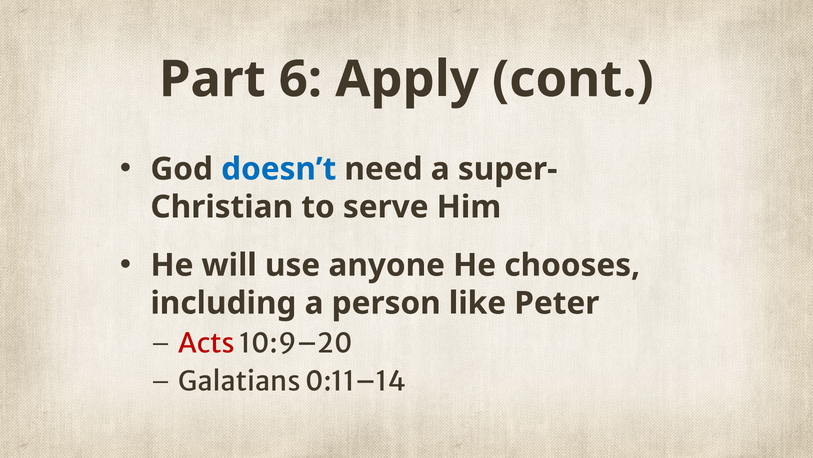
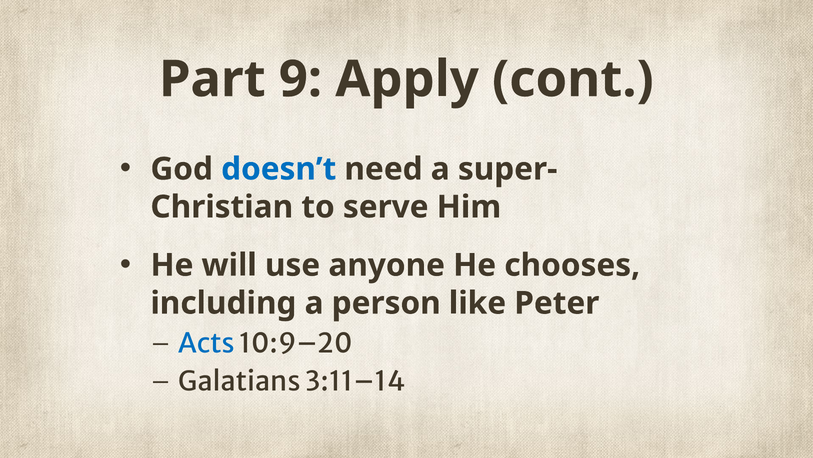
6: 6 -> 9
Acts colour: red -> blue
0:11–14: 0:11–14 -> 3:11–14
